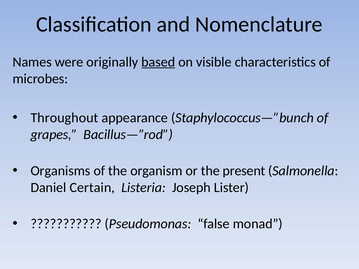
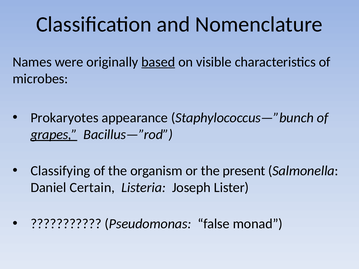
Throughout: Throughout -> Prokaryotes
grapes underline: none -> present
Organisms: Organisms -> Classifying
